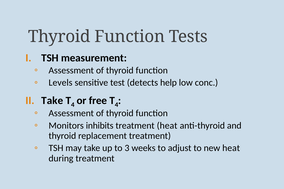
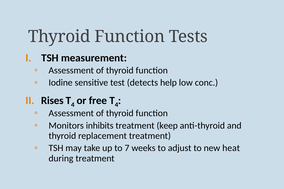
Levels: Levels -> Iodine
Take at (52, 101): Take -> Rises
treatment heat: heat -> keep
3: 3 -> 7
